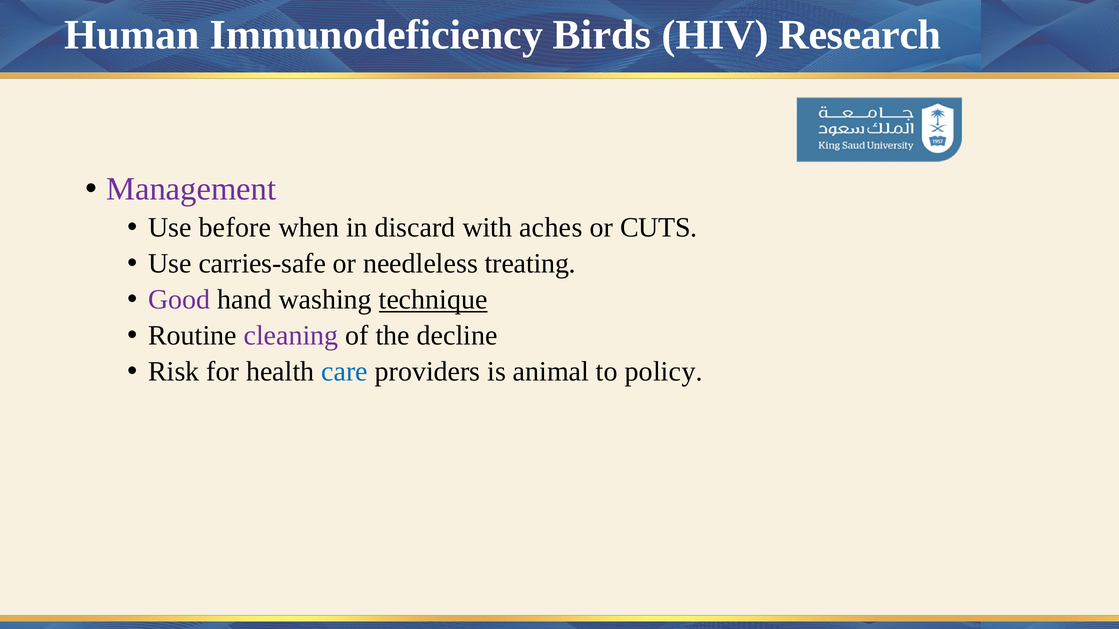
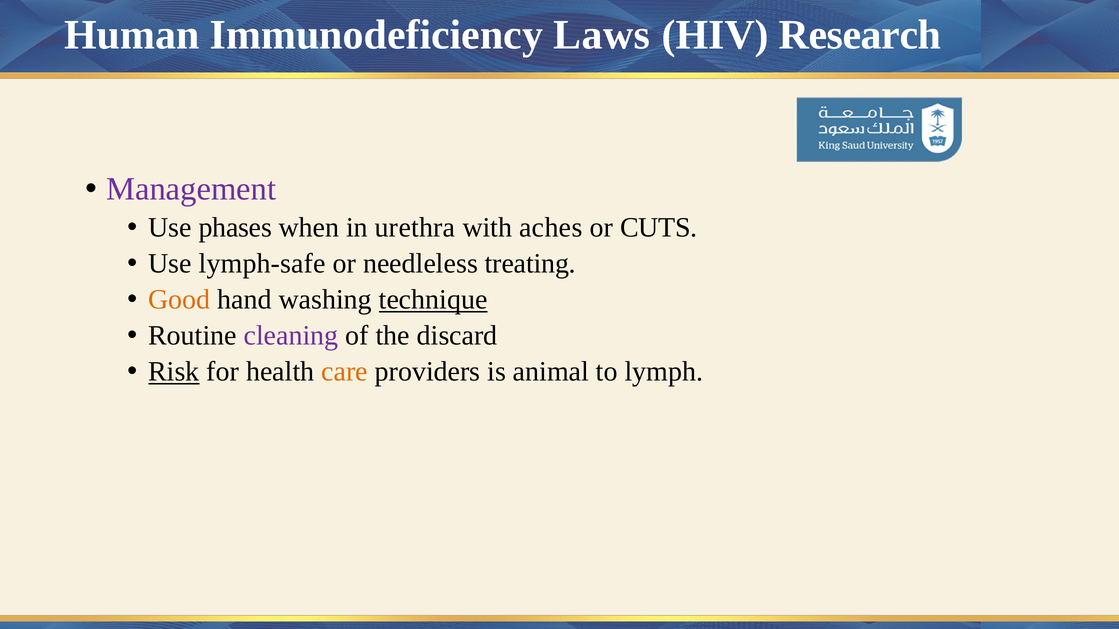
Birds: Birds -> Laws
before: before -> phases
discard: discard -> urethra
carries-safe: carries-safe -> lymph-safe
Good colour: purple -> orange
decline: decline -> discard
Risk underline: none -> present
care colour: blue -> orange
policy: policy -> lymph
